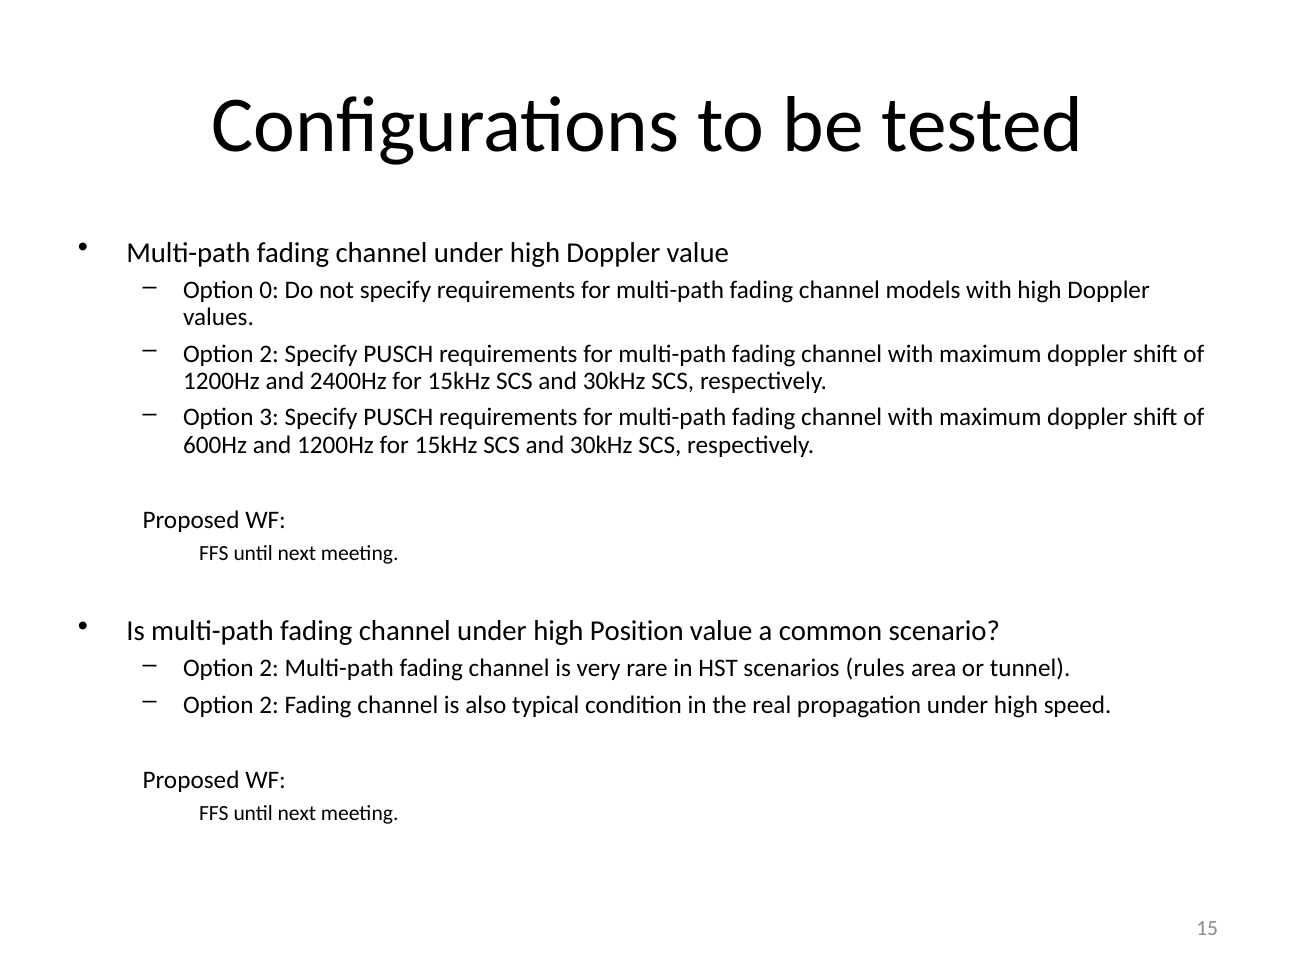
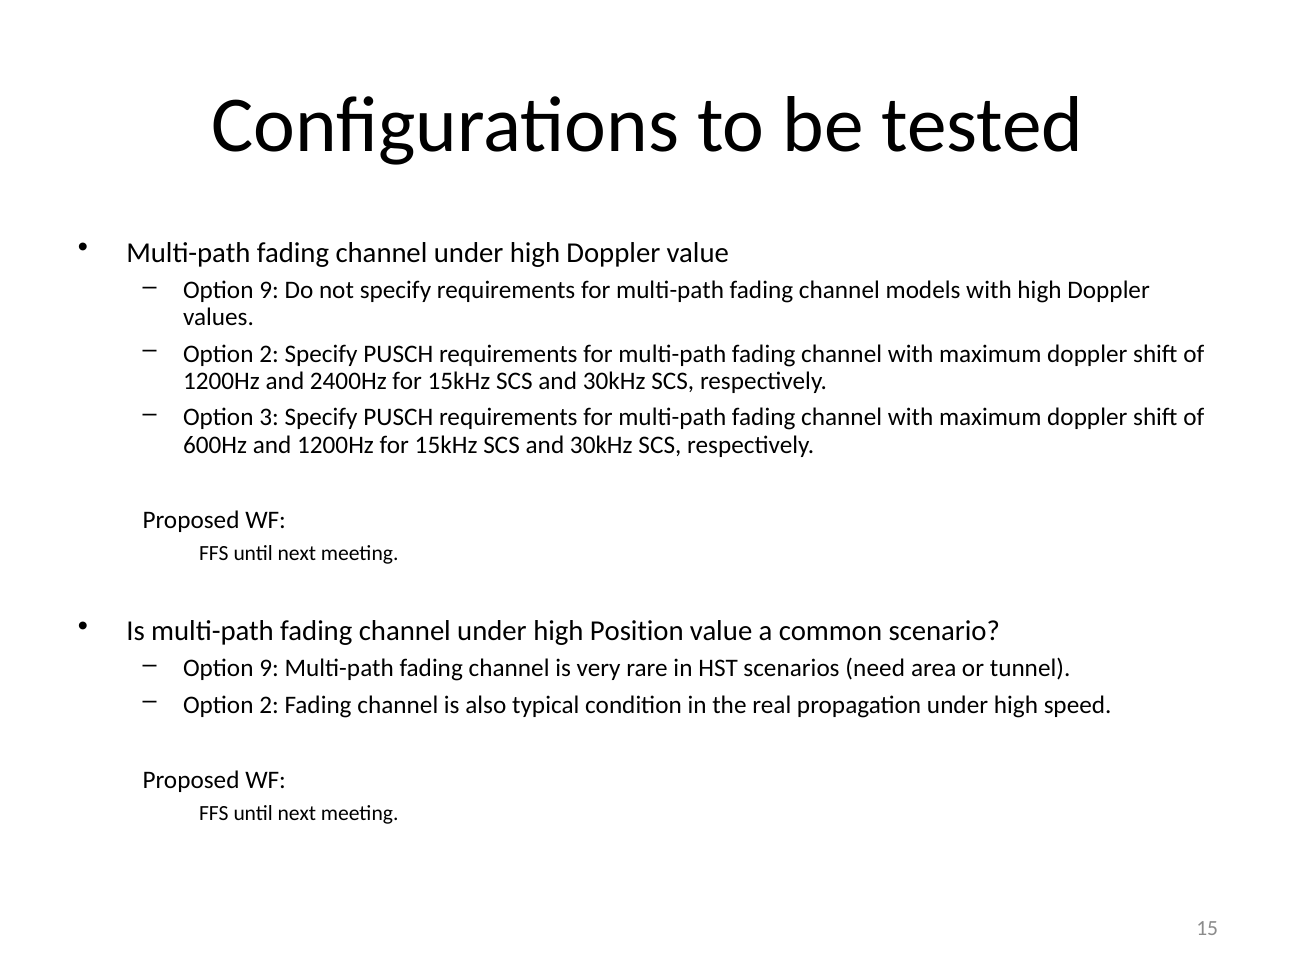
0 at (269, 290): 0 -> 9
2 at (269, 669): 2 -> 9
rules: rules -> need
